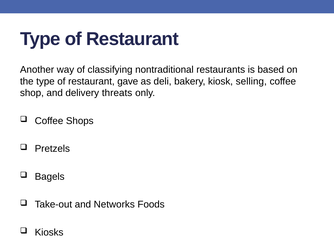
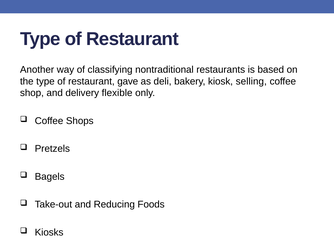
threats: threats -> flexible
Networks: Networks -> Reducing
